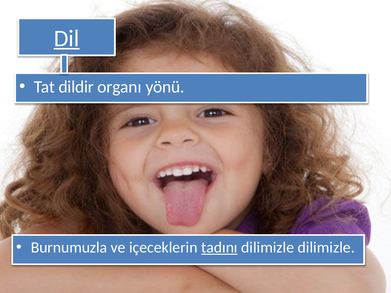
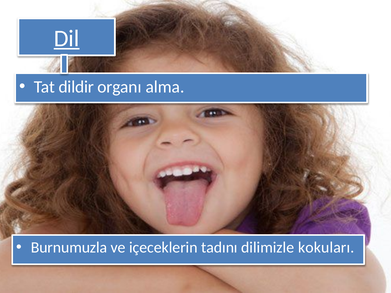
yönü: yönü -> alma
tadını underline: present -> none
dilimizle dilimizle: dilimizle -> kokuları
